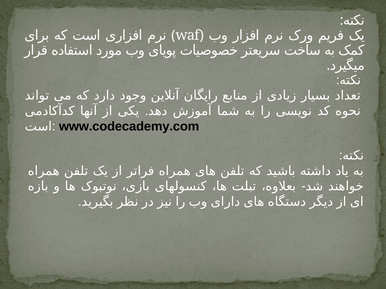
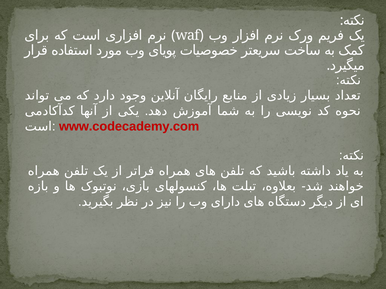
www.codecademy.com colour: black -> red
